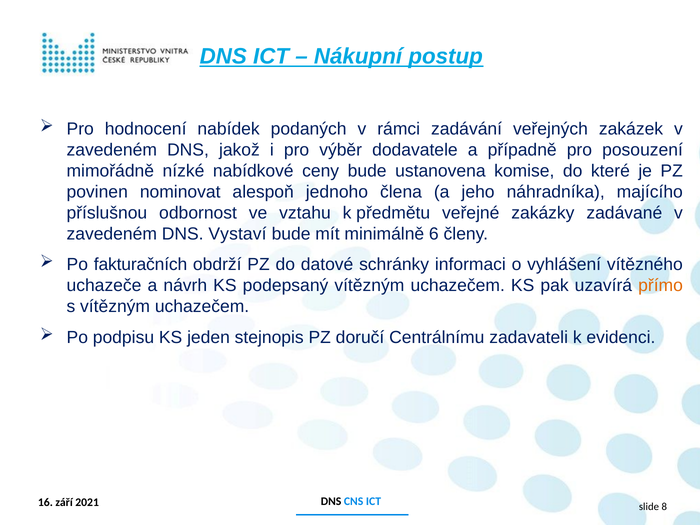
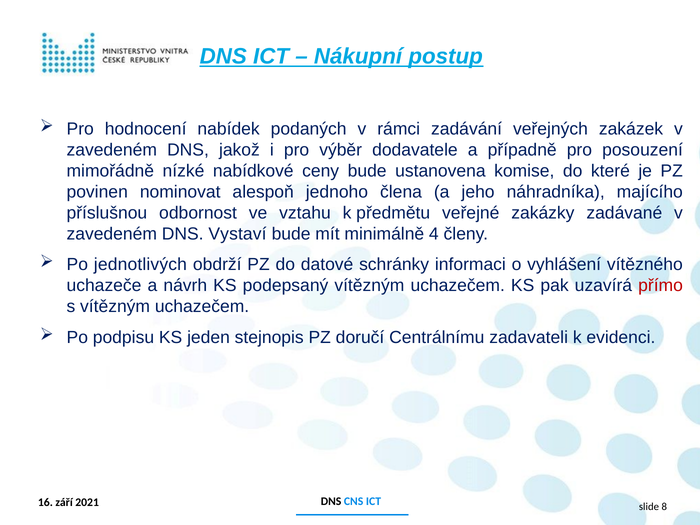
6: 6 -> 4
fakturačních: fakturačních -> jednotlivých
přímo colour: orange -> red
